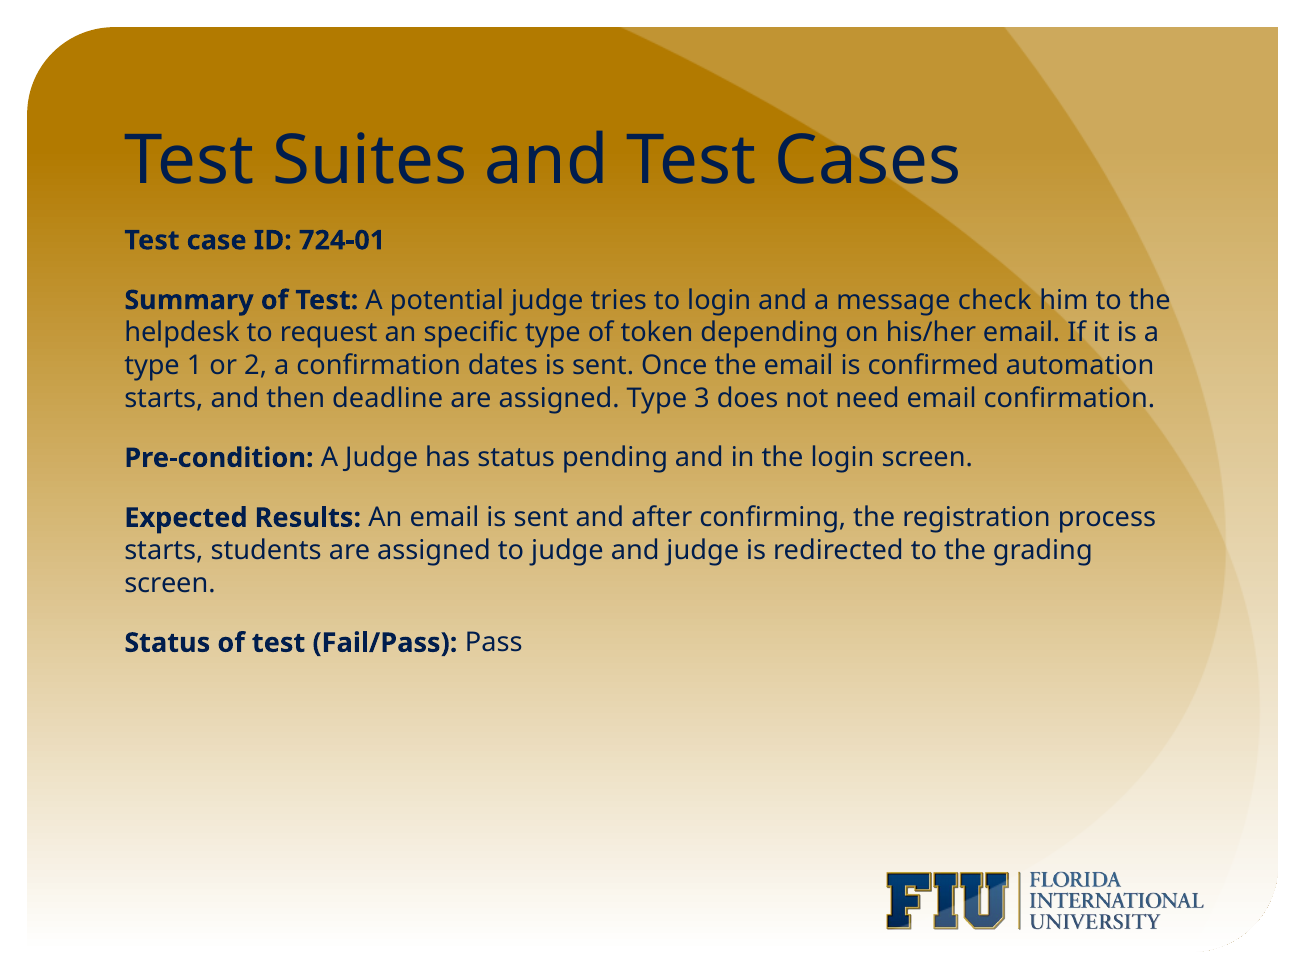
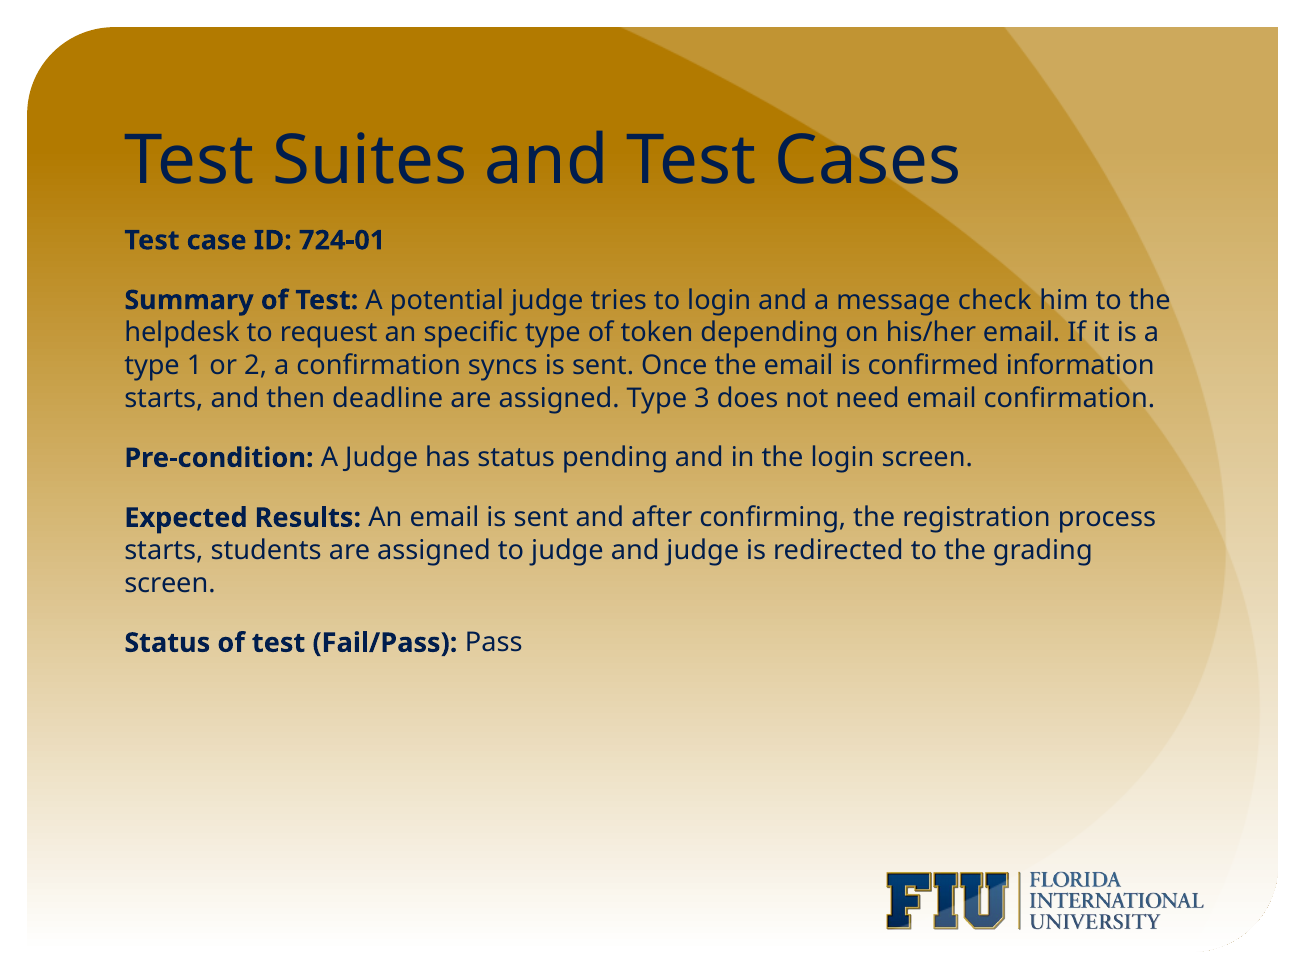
dates: dates -> syncs
automation: automation -> information
